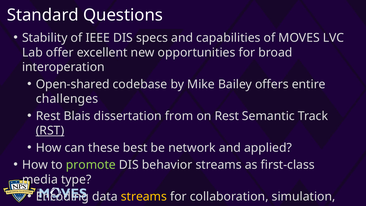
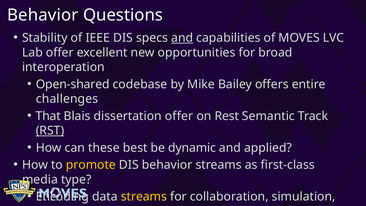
Standard at (43, 15): Standard -> Behavior
and at (182, 38) underline: none -> present
Rest at (48, 116): Rest -> That
dissertation from: from -> offer
network: network -> dynamic
promote colour: light green -> yellow
